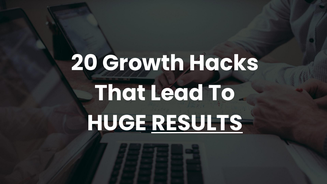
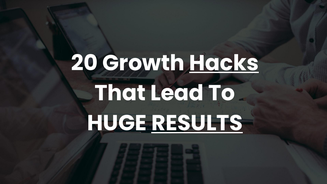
Hacks underline: none -> present
